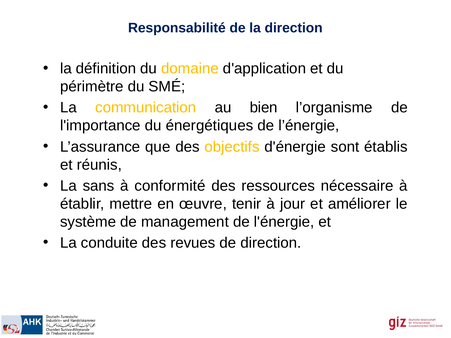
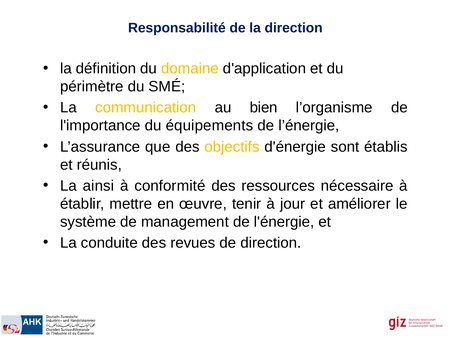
énergétiques: énergétiques -> équipements
sans: sans -> ainsi
